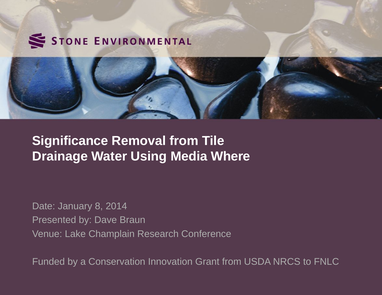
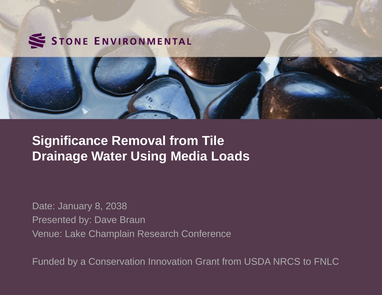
Where: Where -> Loads
2014: 2014 -> 2038
